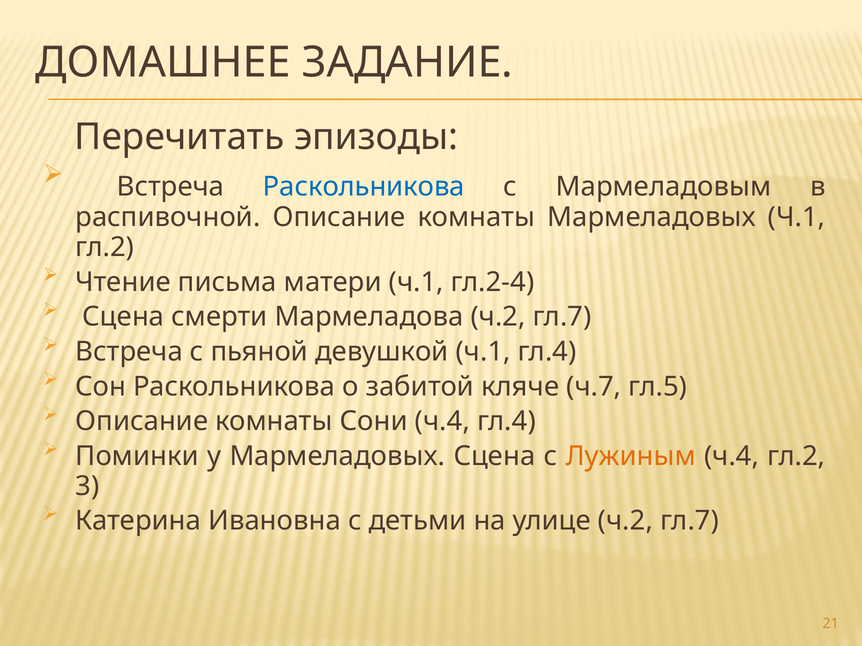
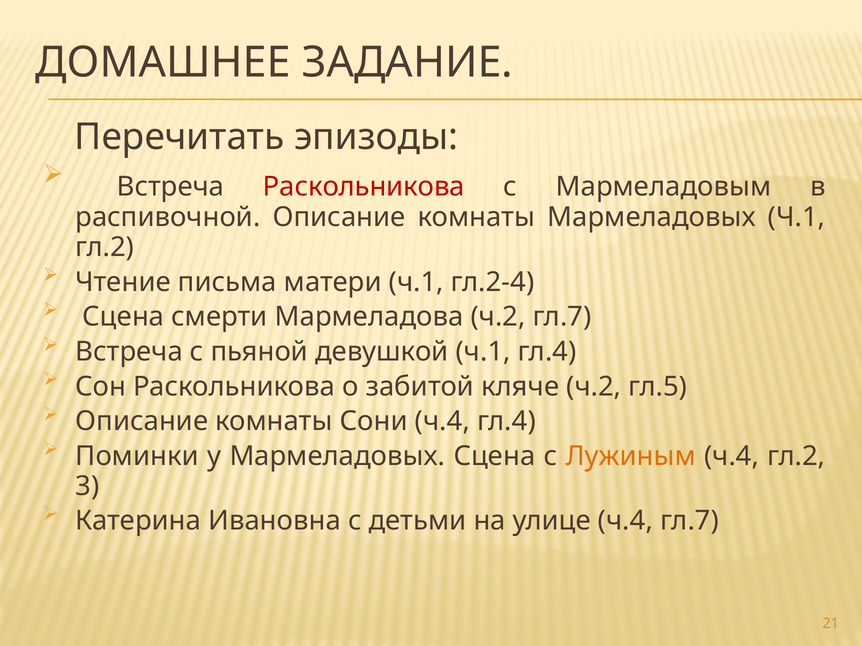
Раскольникова at (364, 187) colour: blue -> red
кляче ч.7: ч.7 -> ч.2
улице ч.2: ч.2 -> ч.4
